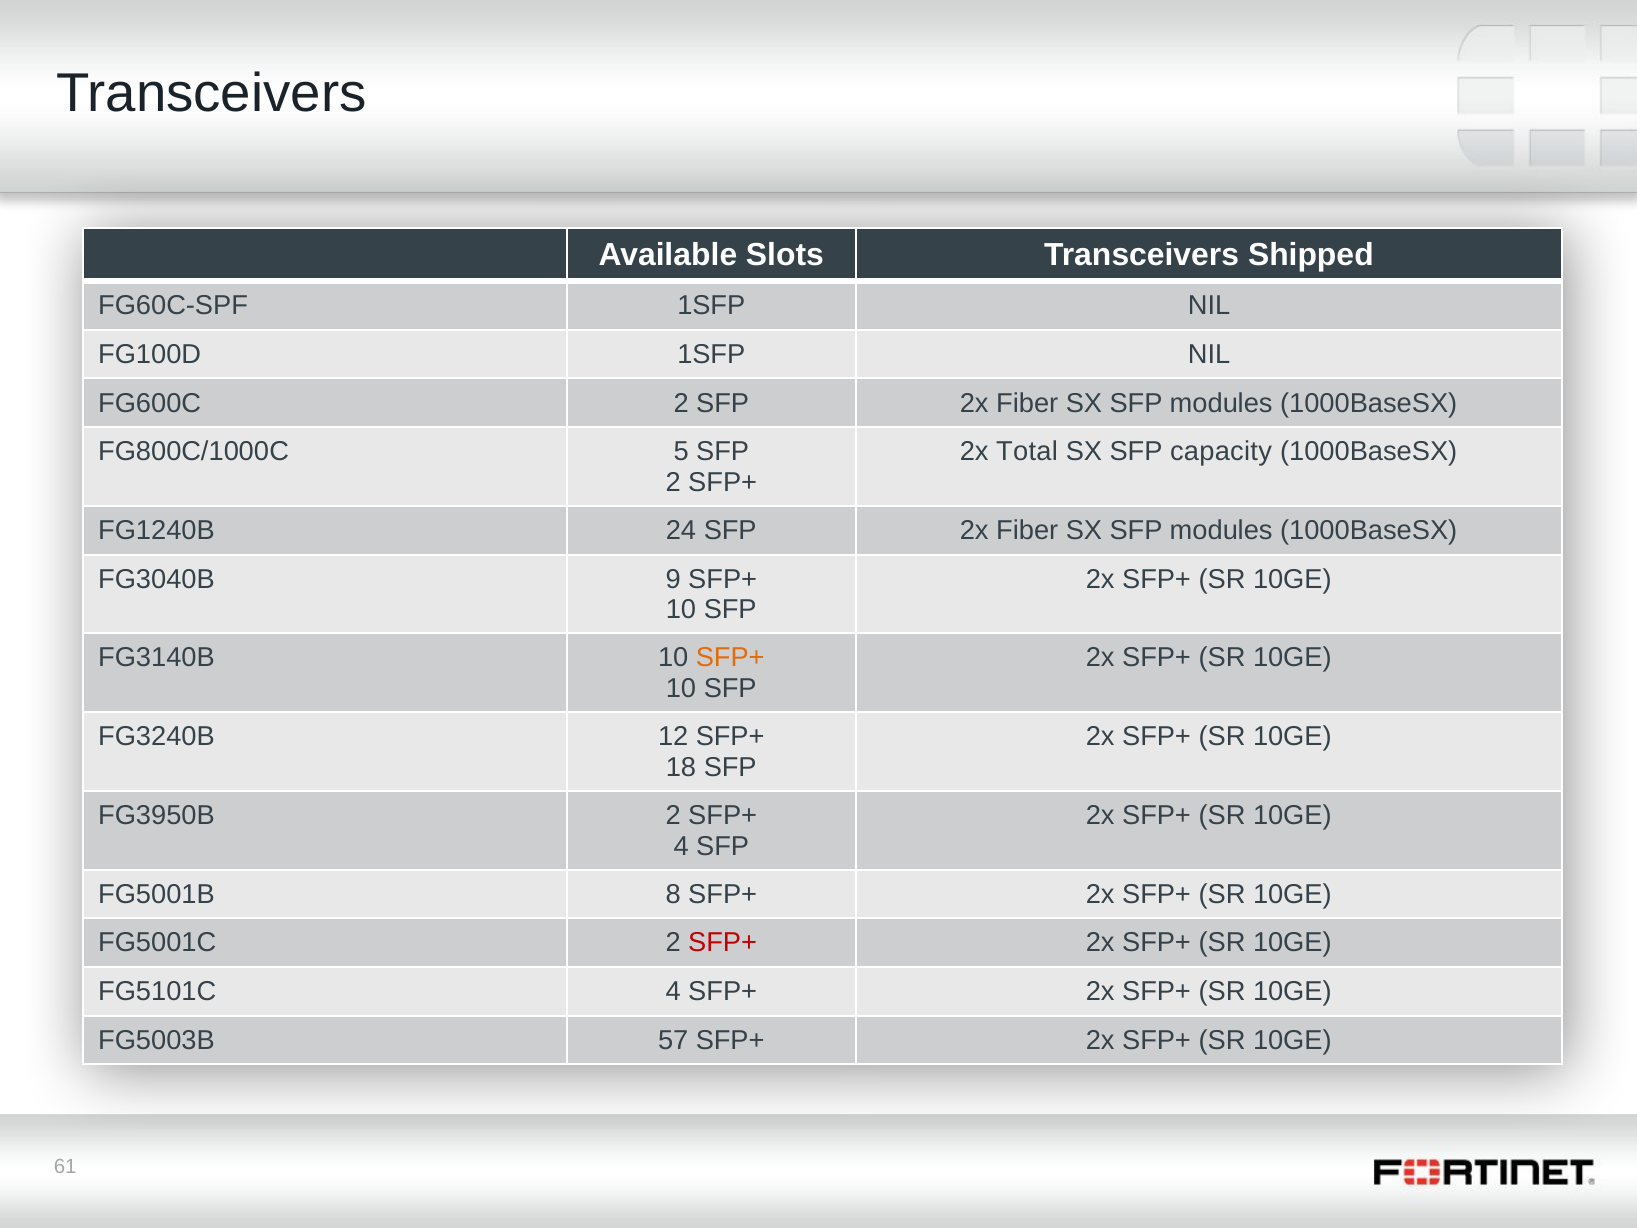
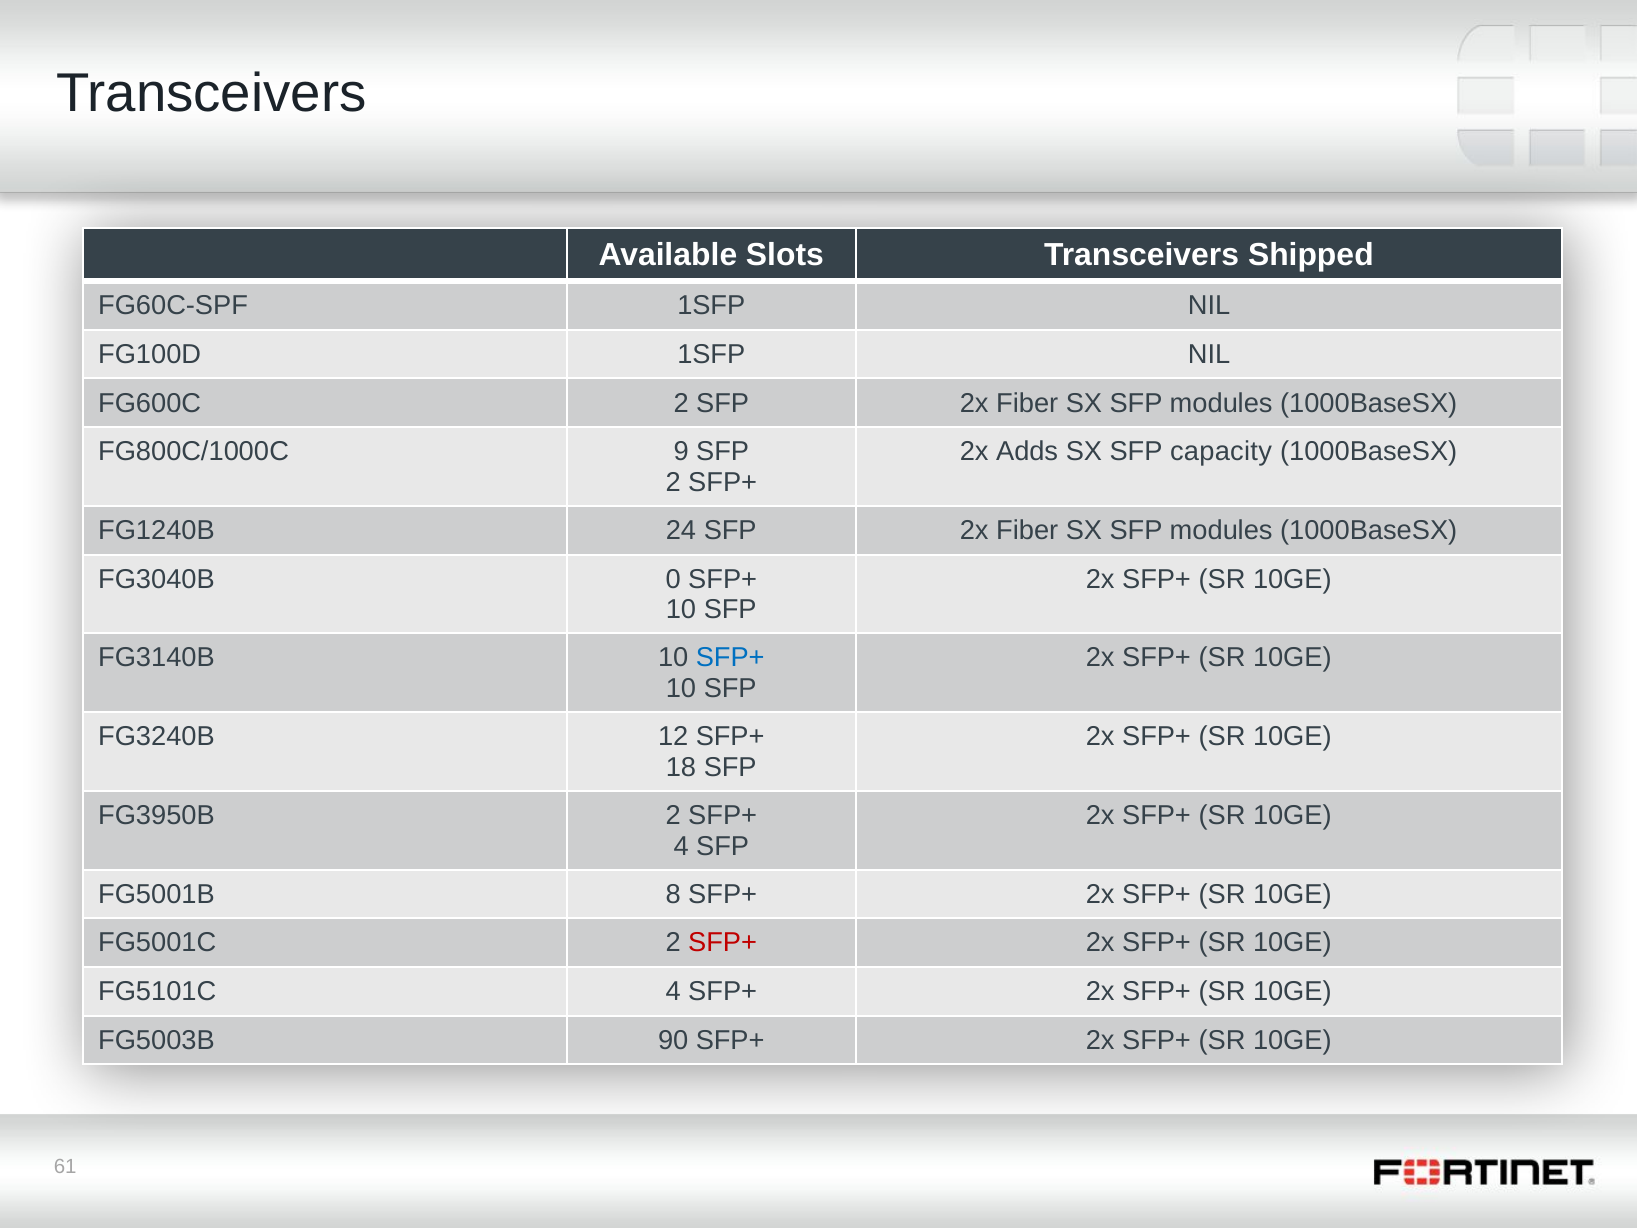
5: 5 -> 9
Total: Total -> Adds
9: 9 -> 0
SFP+ at (730, 658) colour: orange -> blue
57: 57 -> 90
